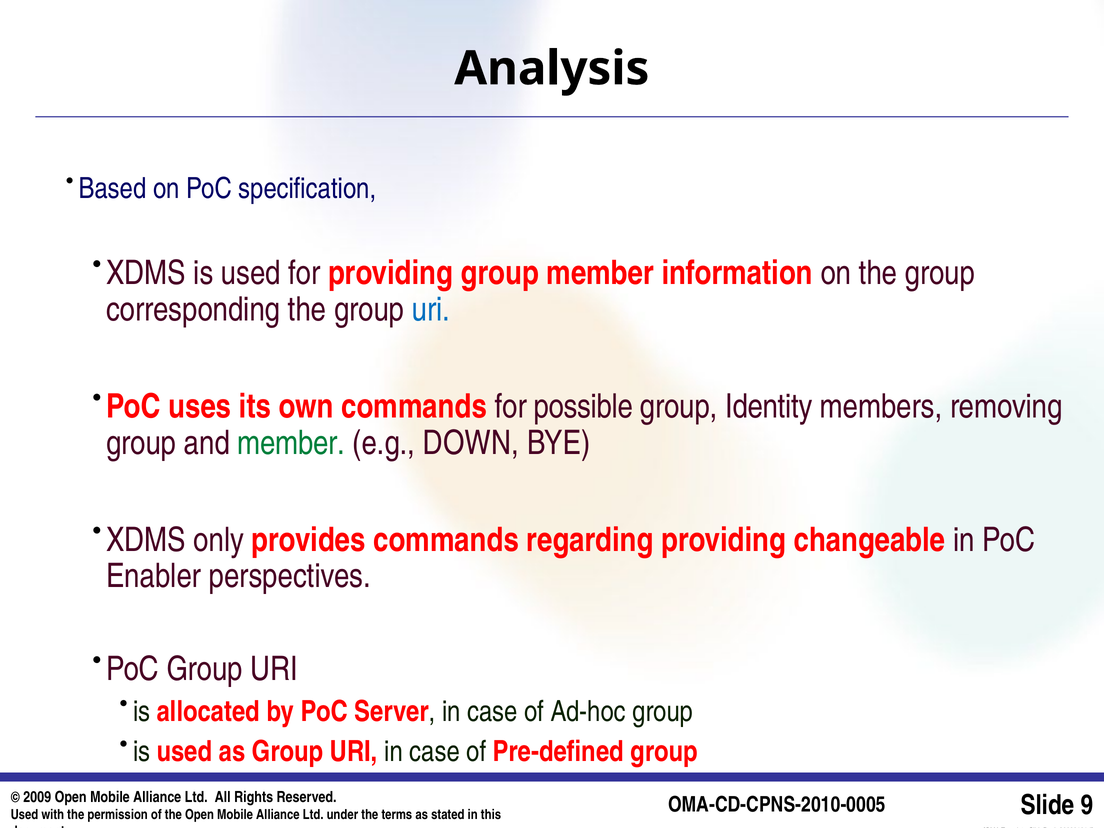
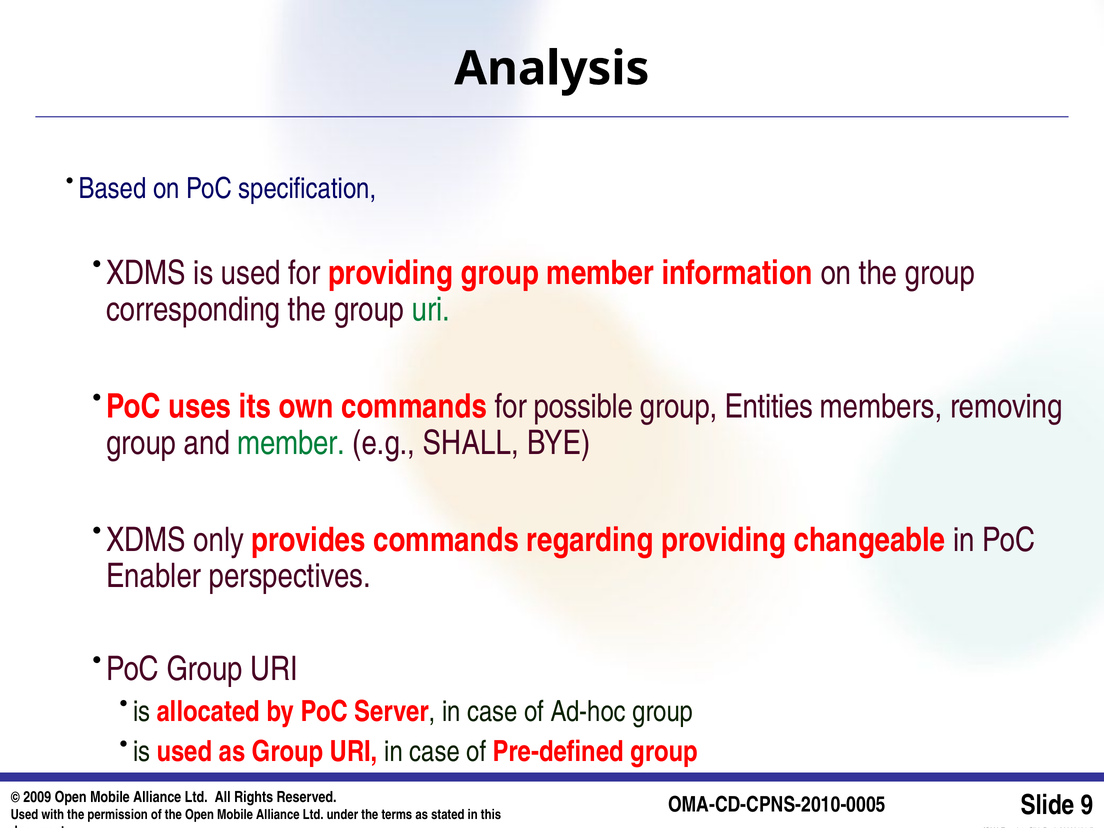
uri at (431, 310) colour: blue -> green
Identity: Identity -> Entities
DOWN: DOWN -> SHALL
